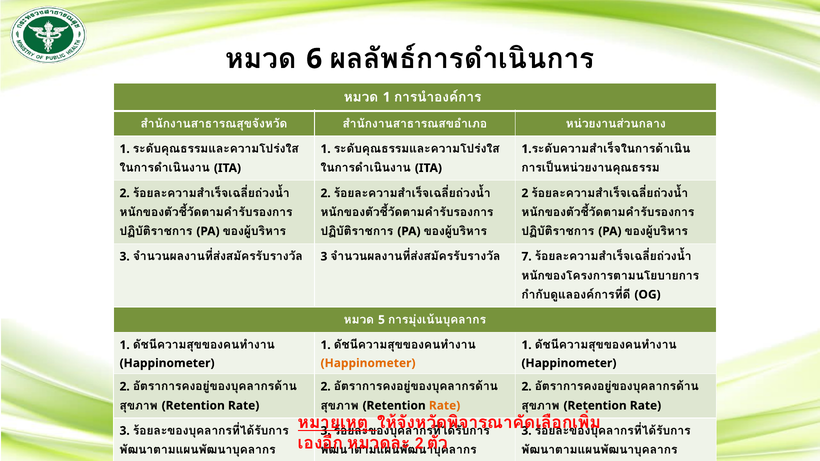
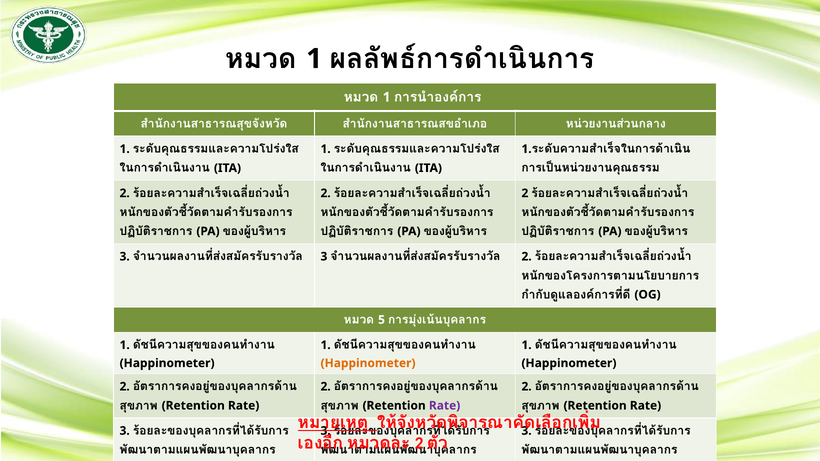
6 at (314, 59): 6 -> 1
7 at (527, 257): 7 -> 2
Rate at (445, 406) colour: orange -> purple
